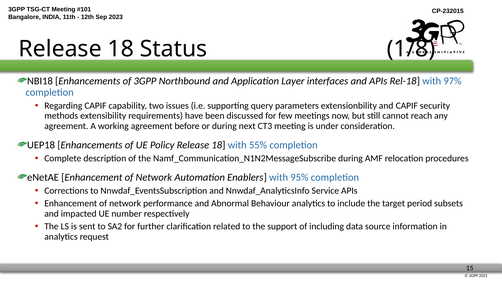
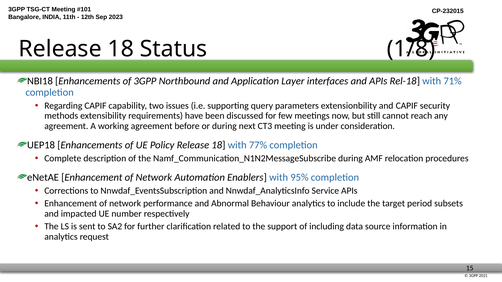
97%: 97% -> 71%
55%: 55% -> 77%
